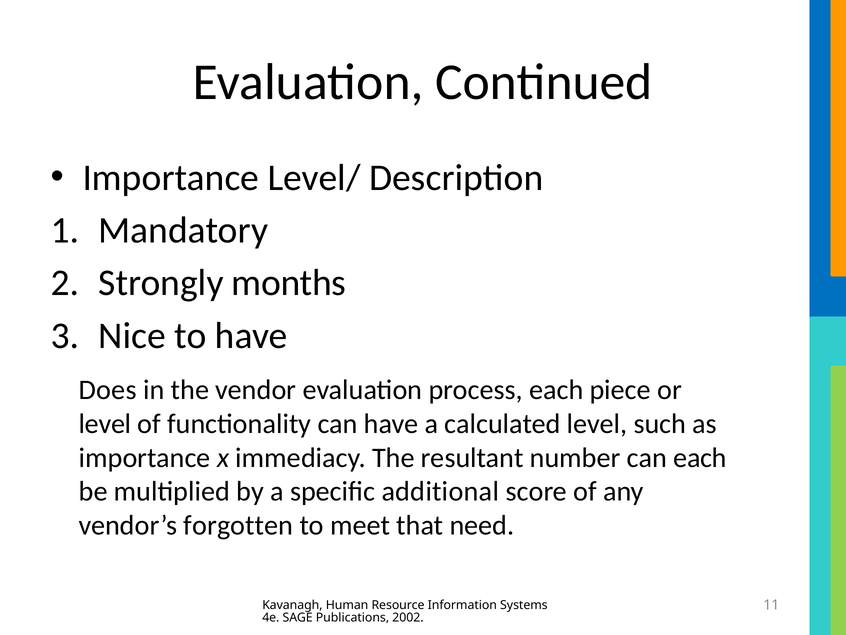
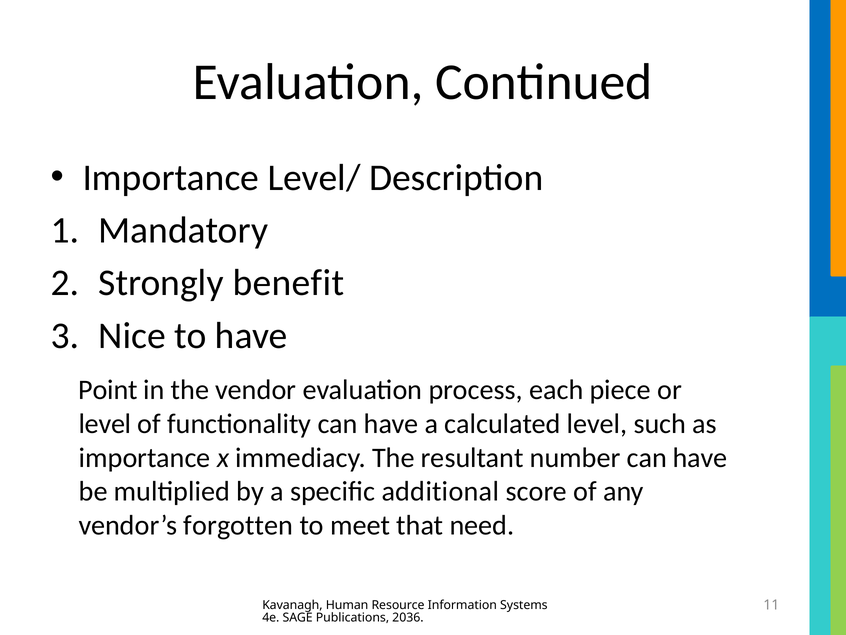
months: months -> benefit
Does: Does -> Point
number can each: each -> have
2002: 2002 -> 2036
